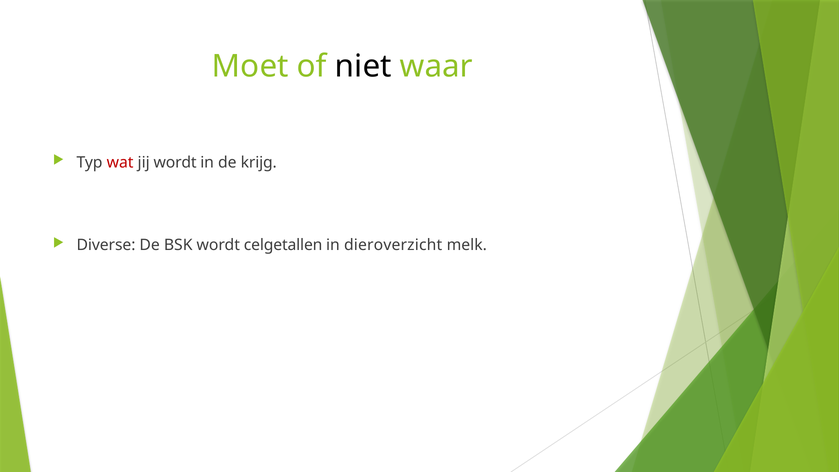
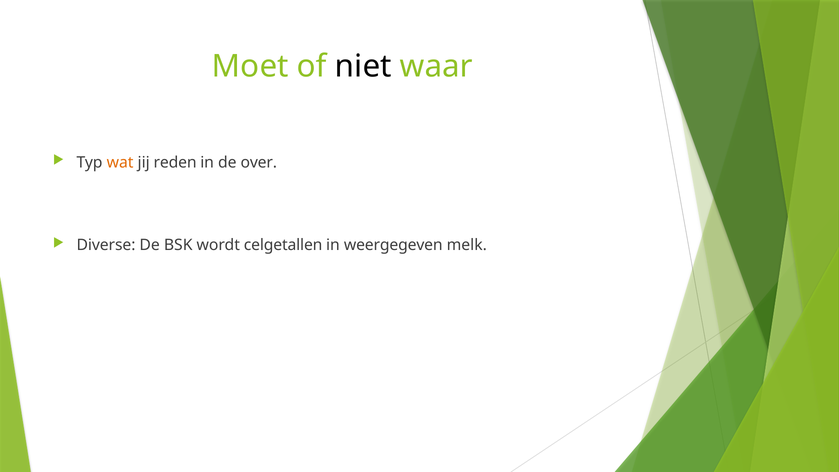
wat colour: red -> orange
jij wordt: wordt -> reden
krijg: krijg -> over
dieroverzicht: dieroverzicht -> weergegeven
